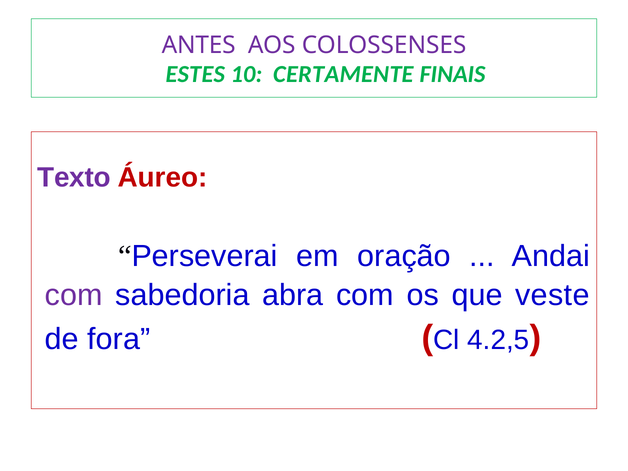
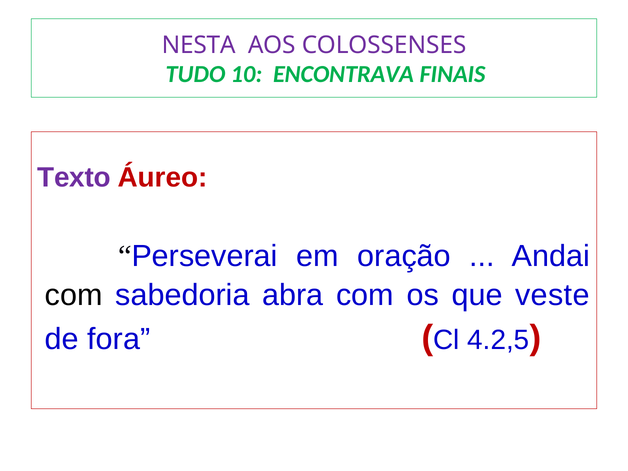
ANTES: ANTES -> NESTA
ESTES: ESTES -> TUDO
CERTAMENTE: CERTAMENTE -> ENCONTRAVA
com at (74, 295) colour: purple -> black
